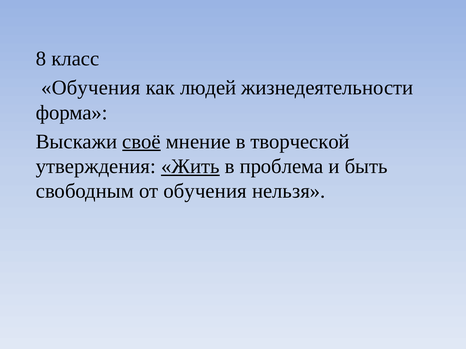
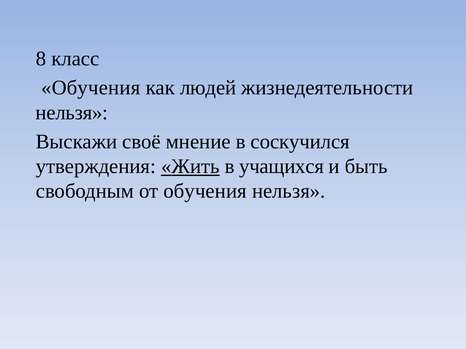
форма at (72, 113): форма -> нельзя
своё underline: present -> none
творческой: творческой -> соскучился
проблема: проблема -> учащихся
